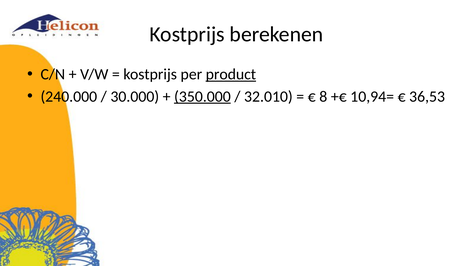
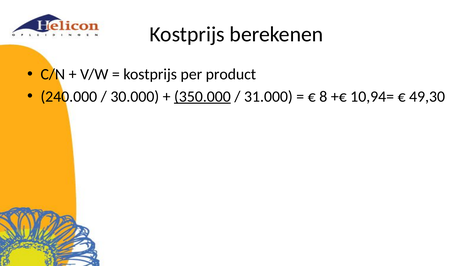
product underline: present -> none
32.010: 32.010 -> 31.000
36,53: 36,53 -> 49,30
